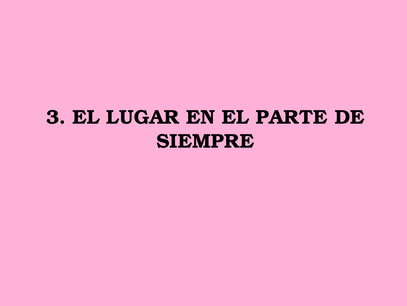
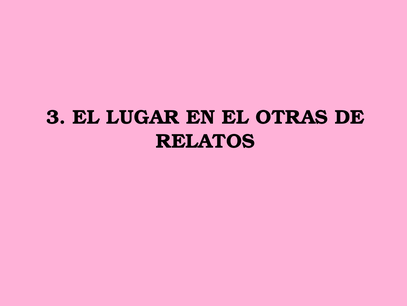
PARTE: PARTE -> OTRAS
SIEMPRE: SIEMPRE -> RELATOS
